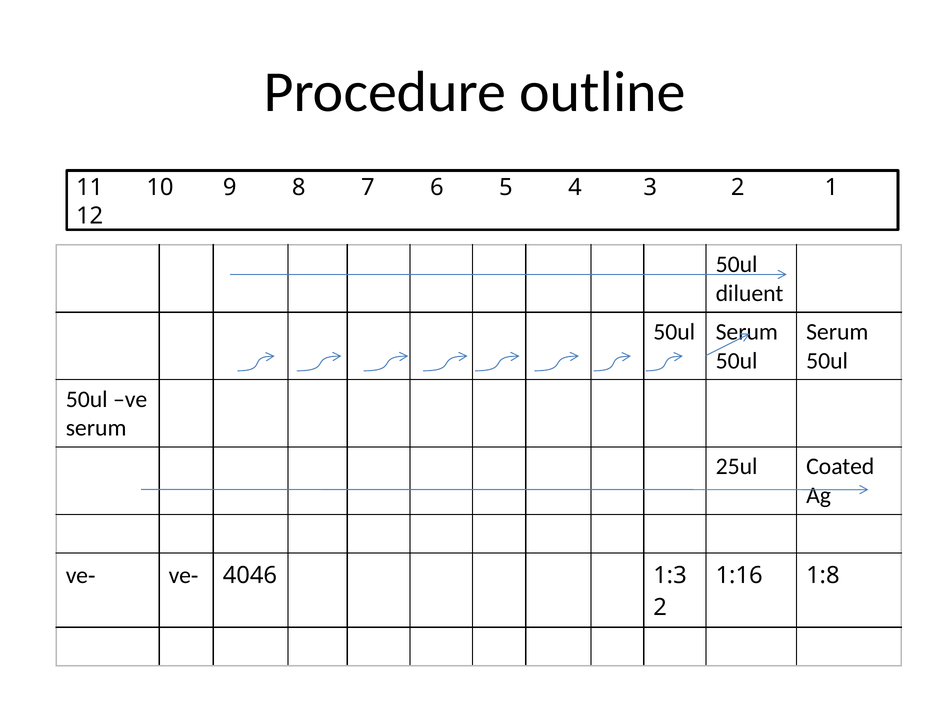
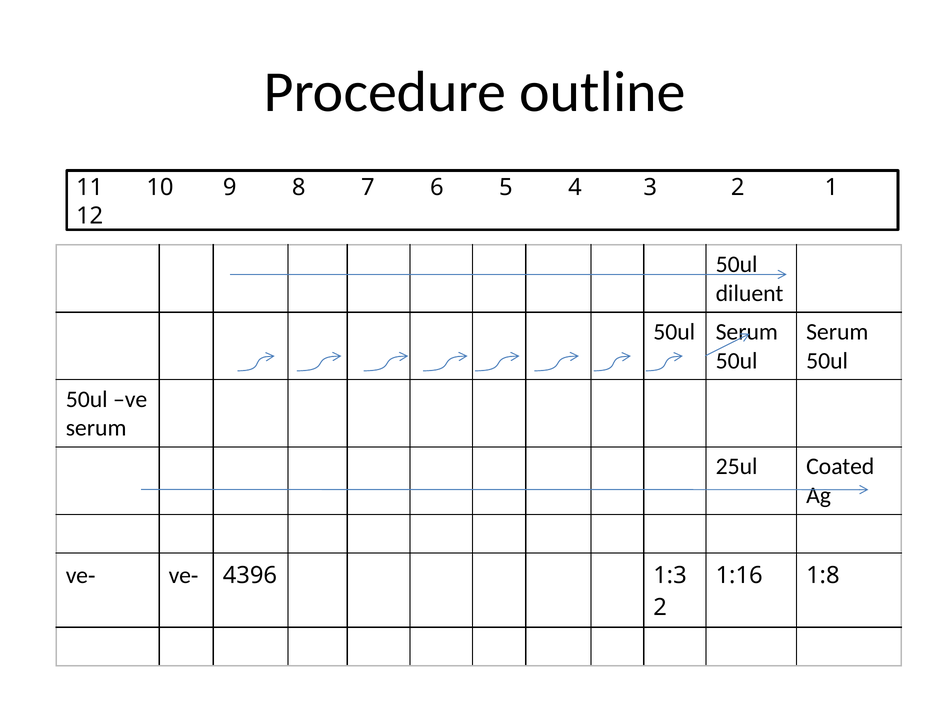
4046: 4046 -> 4396
